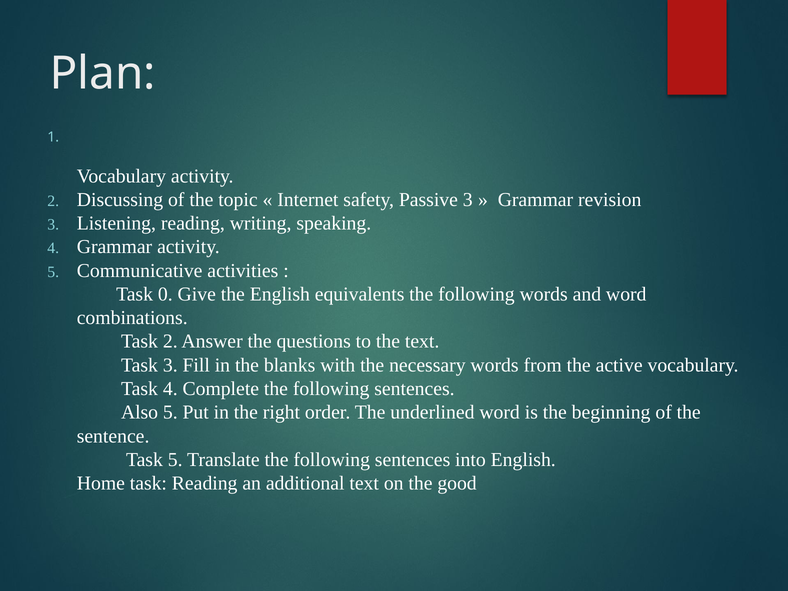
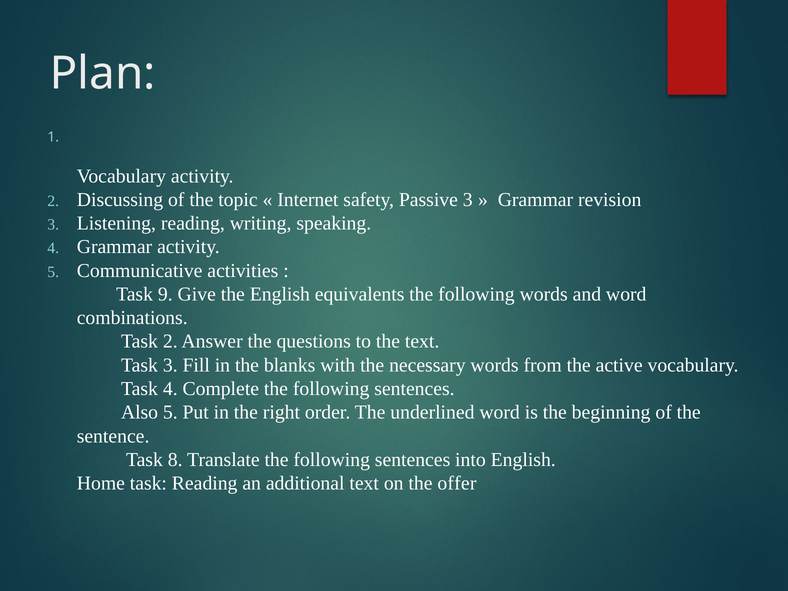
0: 0 -> 9
Task 5: 5 -> 8
good: good -> offer
